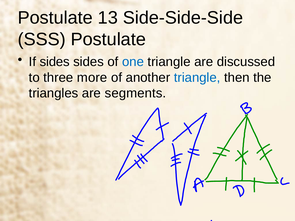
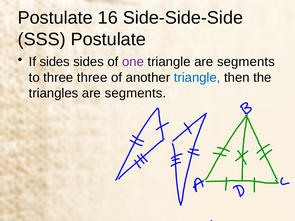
13: 13 -> 16
one colour: blue -> purple
triangle are discussed: discussed -> segments
three more: more -> three
